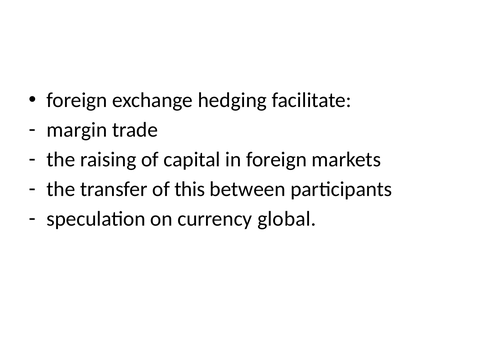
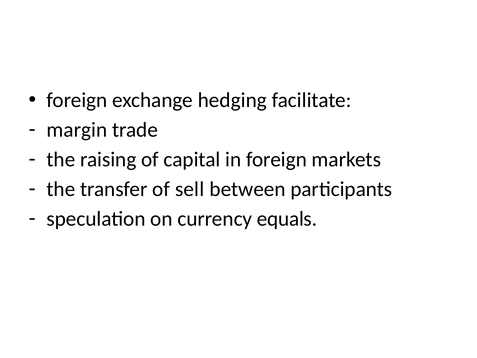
this: this -> sell
global: global -> equals
